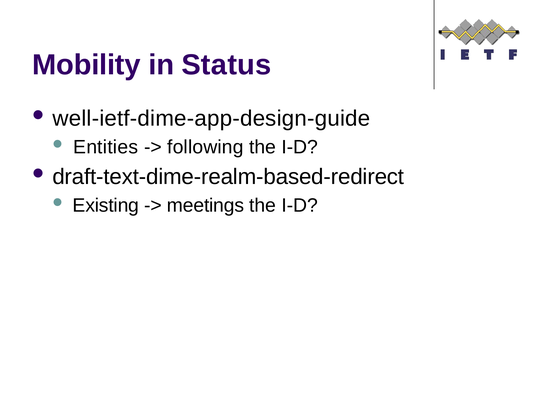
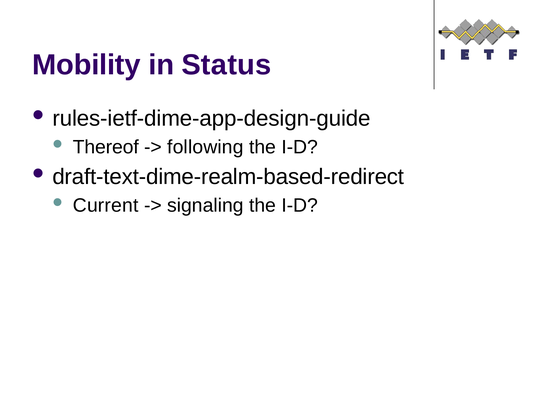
well-ietf-dime-app-design-guide: well-ietf-dime-app-design-guide -> rules-ietf-dime-app-design-guide
Entities: Entities -> Thereof
Existing: Existing -> Current
meetings: meetings -> signaling
